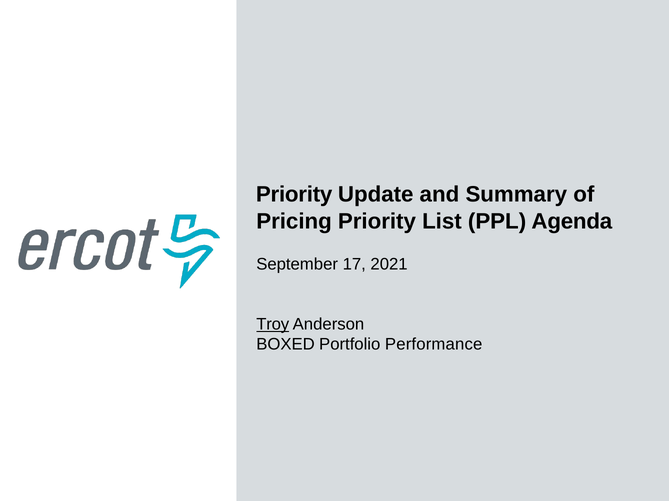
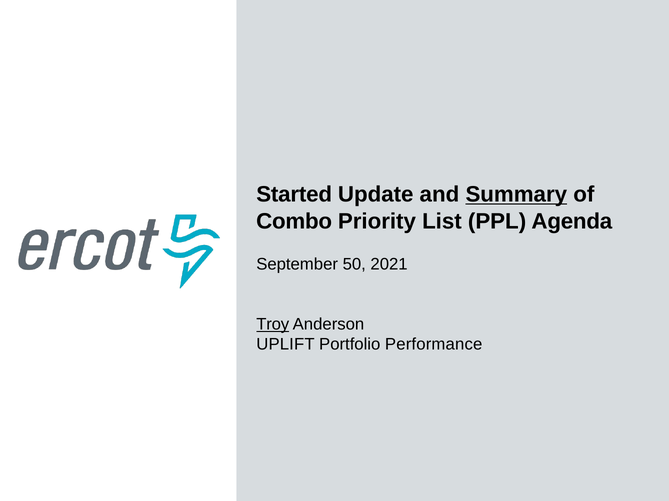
Priority at (294, 195): Priority -> Started
Summary underline: none -> present
Pricing: Pricing -> Combo
17: 17 -> 50
BOXED: BOXED -> UPLIFT
